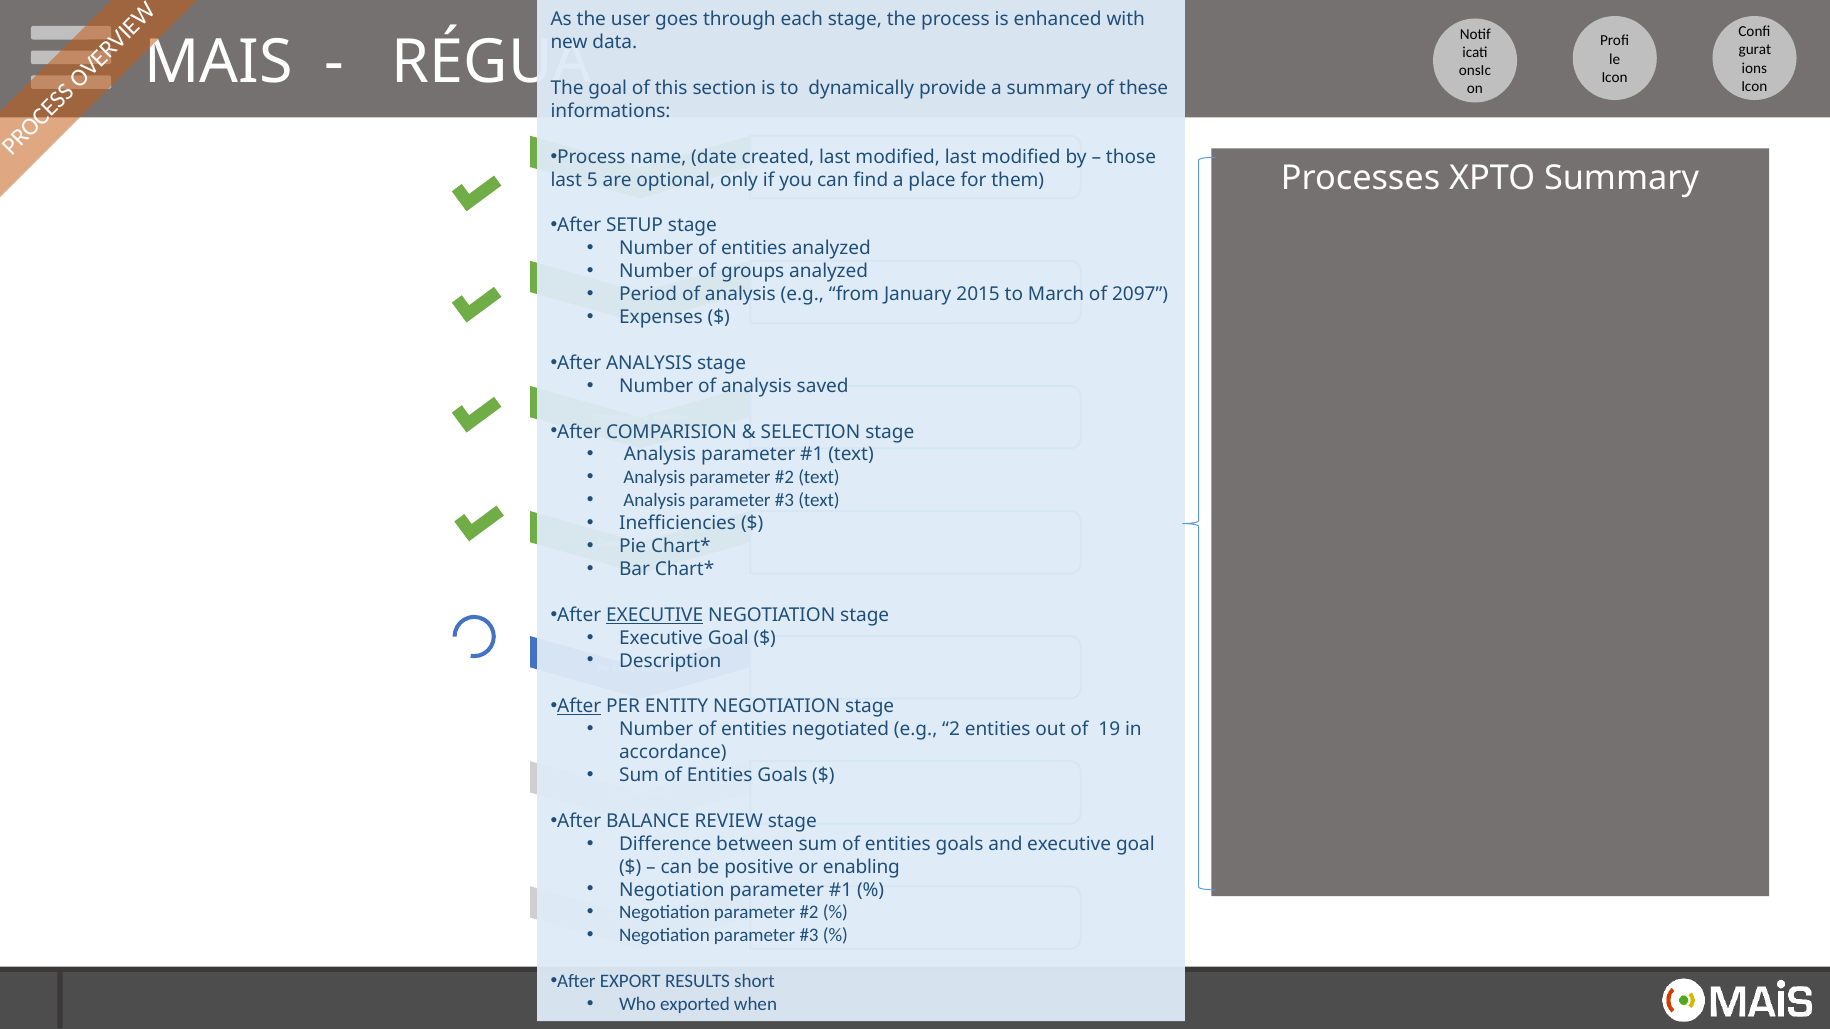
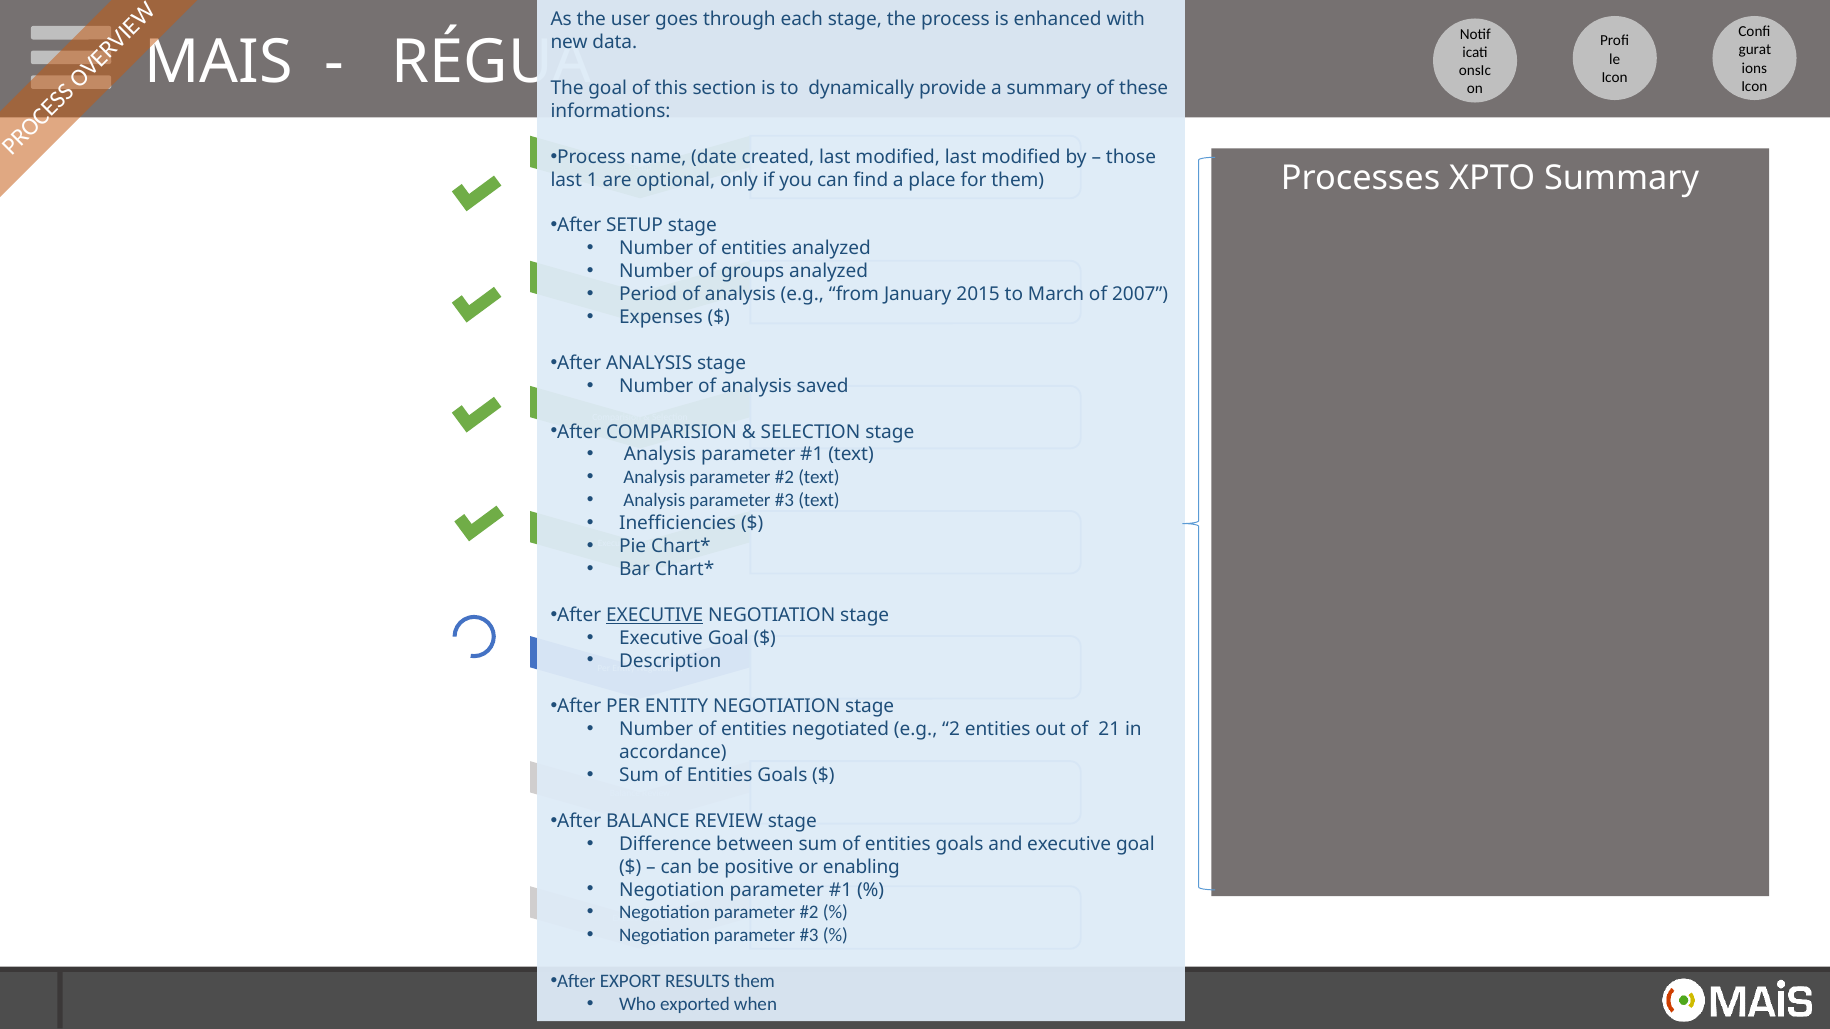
5: 5 -> 1
2097: 2097 -> 2007
After at (579, 707) underline: present -> none
19: 19 -> 21
RESULTS short: short -> them
